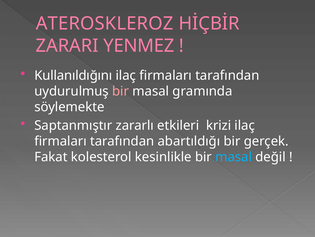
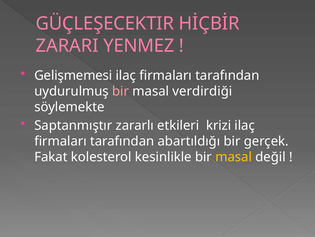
ATEROSKLEROZ: ATEROSKLEROZ -> GÜÇLEŞECEKTIR
Kullanıldığını: Kullanıldığını -> Gelişmemesi
gramında: gramında -> verdirdiği
masal at (234, 157) colour: light blue -> yellow
